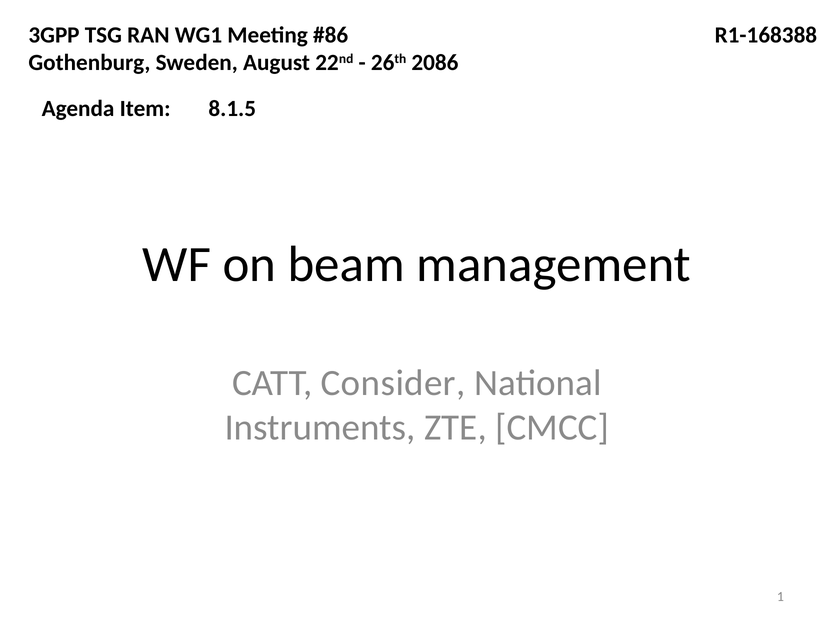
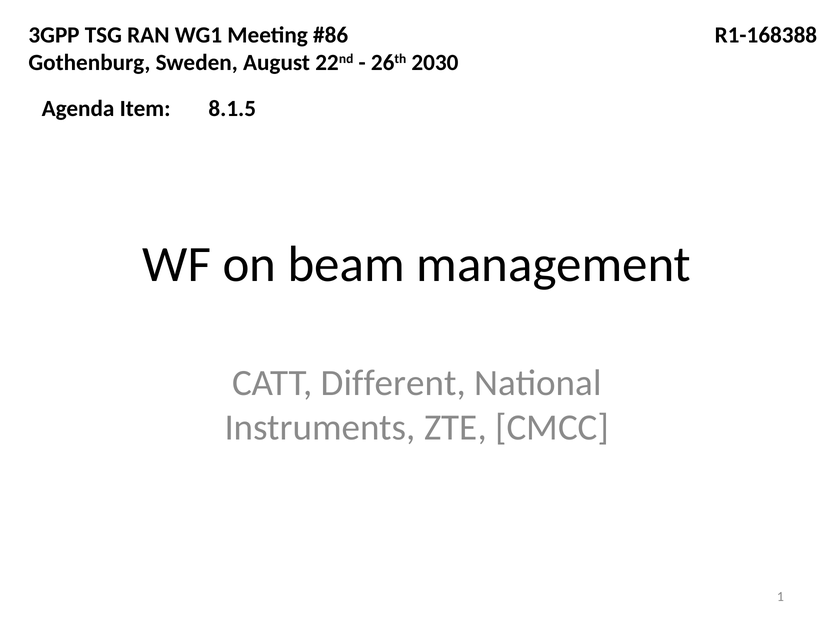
2086: 2086 -> 2030
Consider: Consider -> Different
